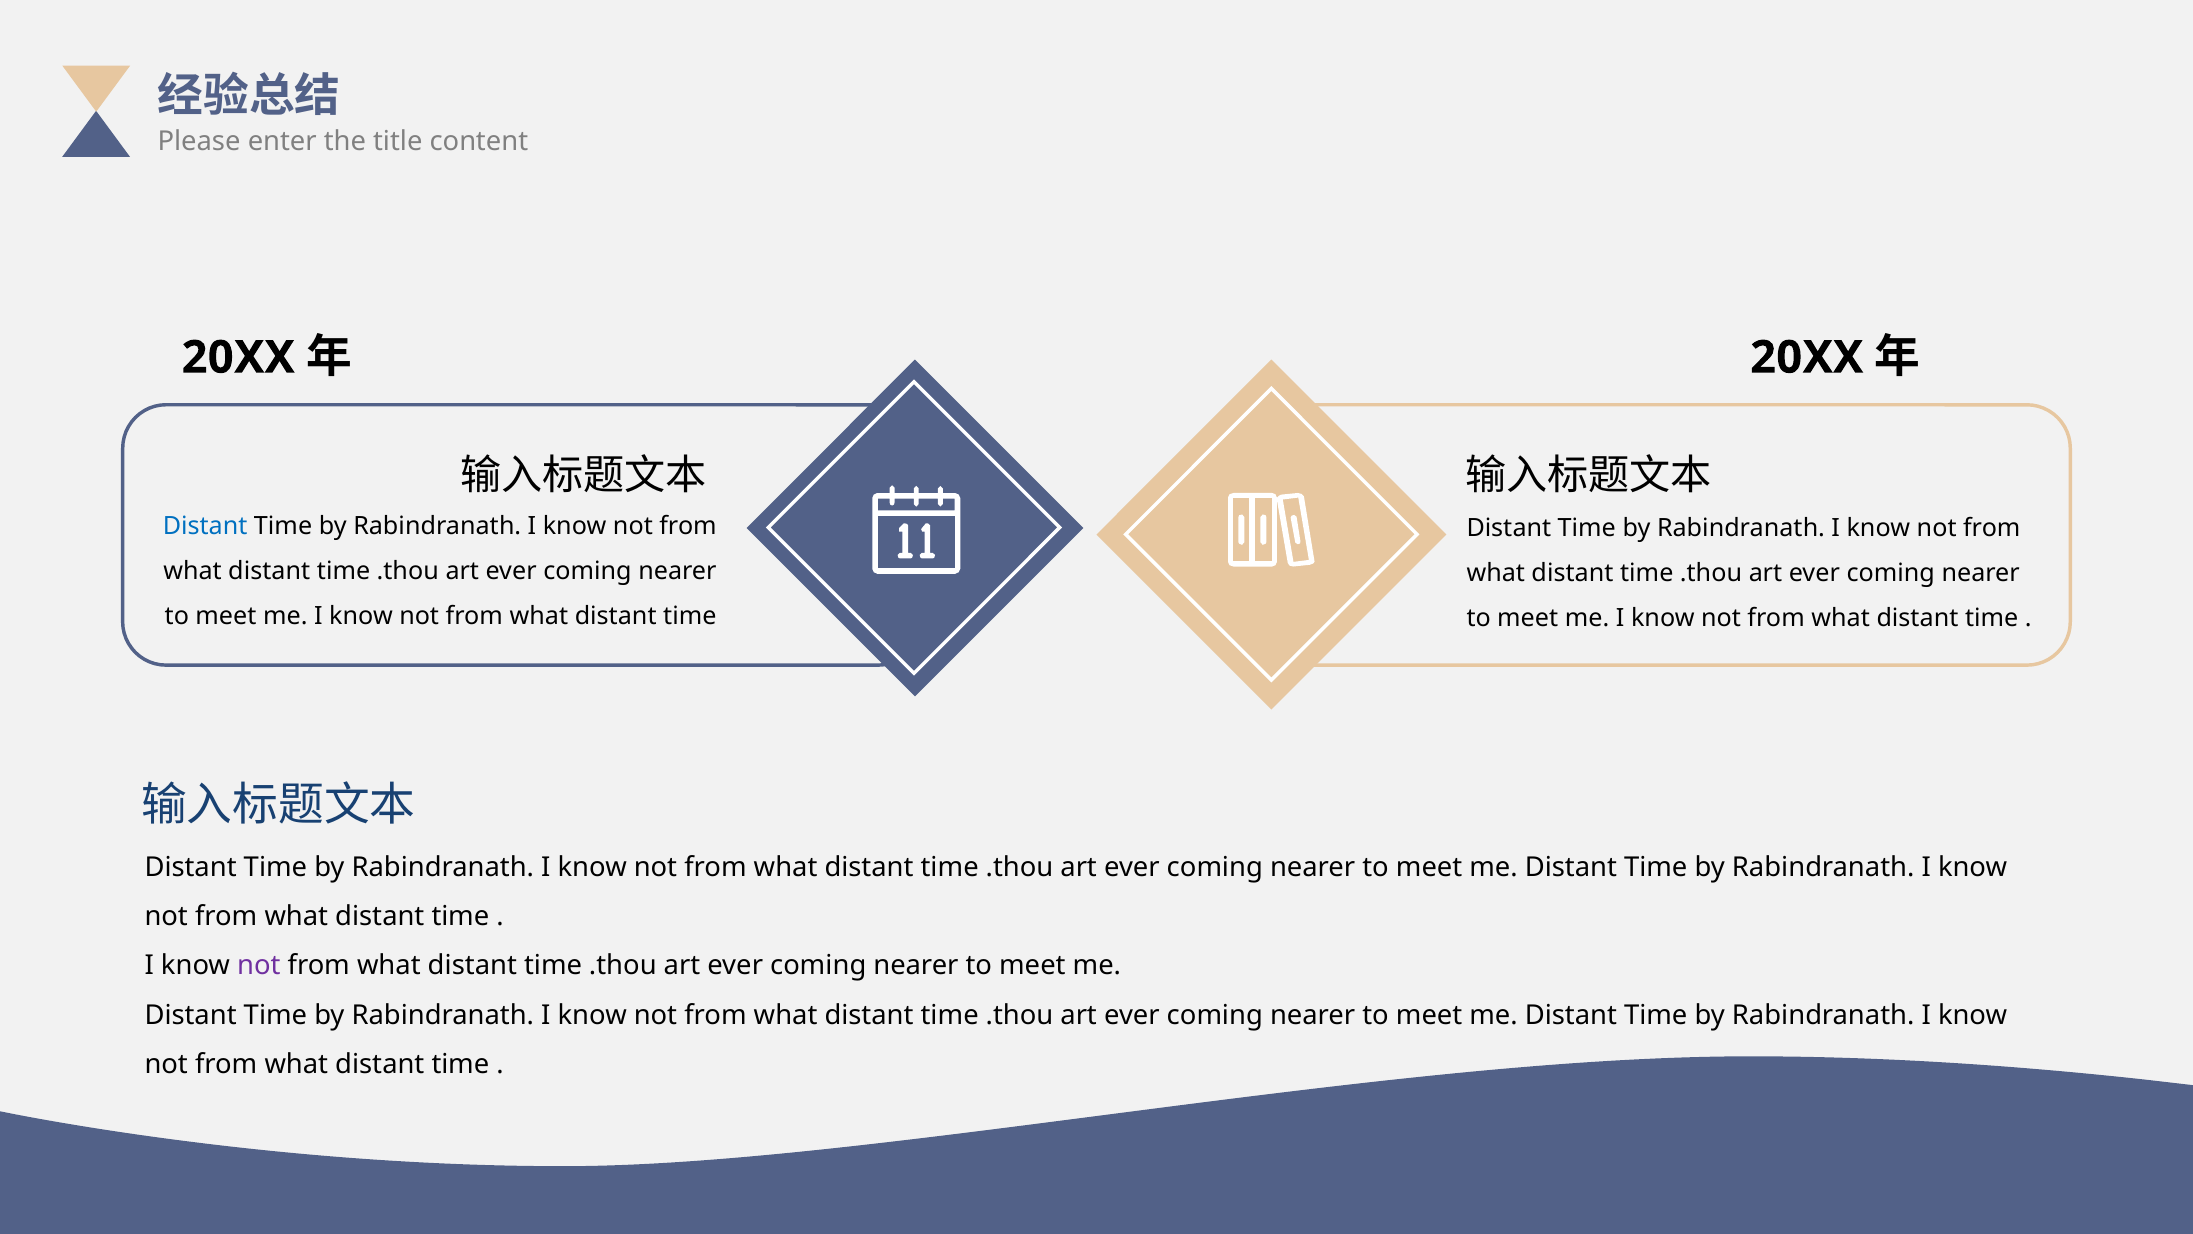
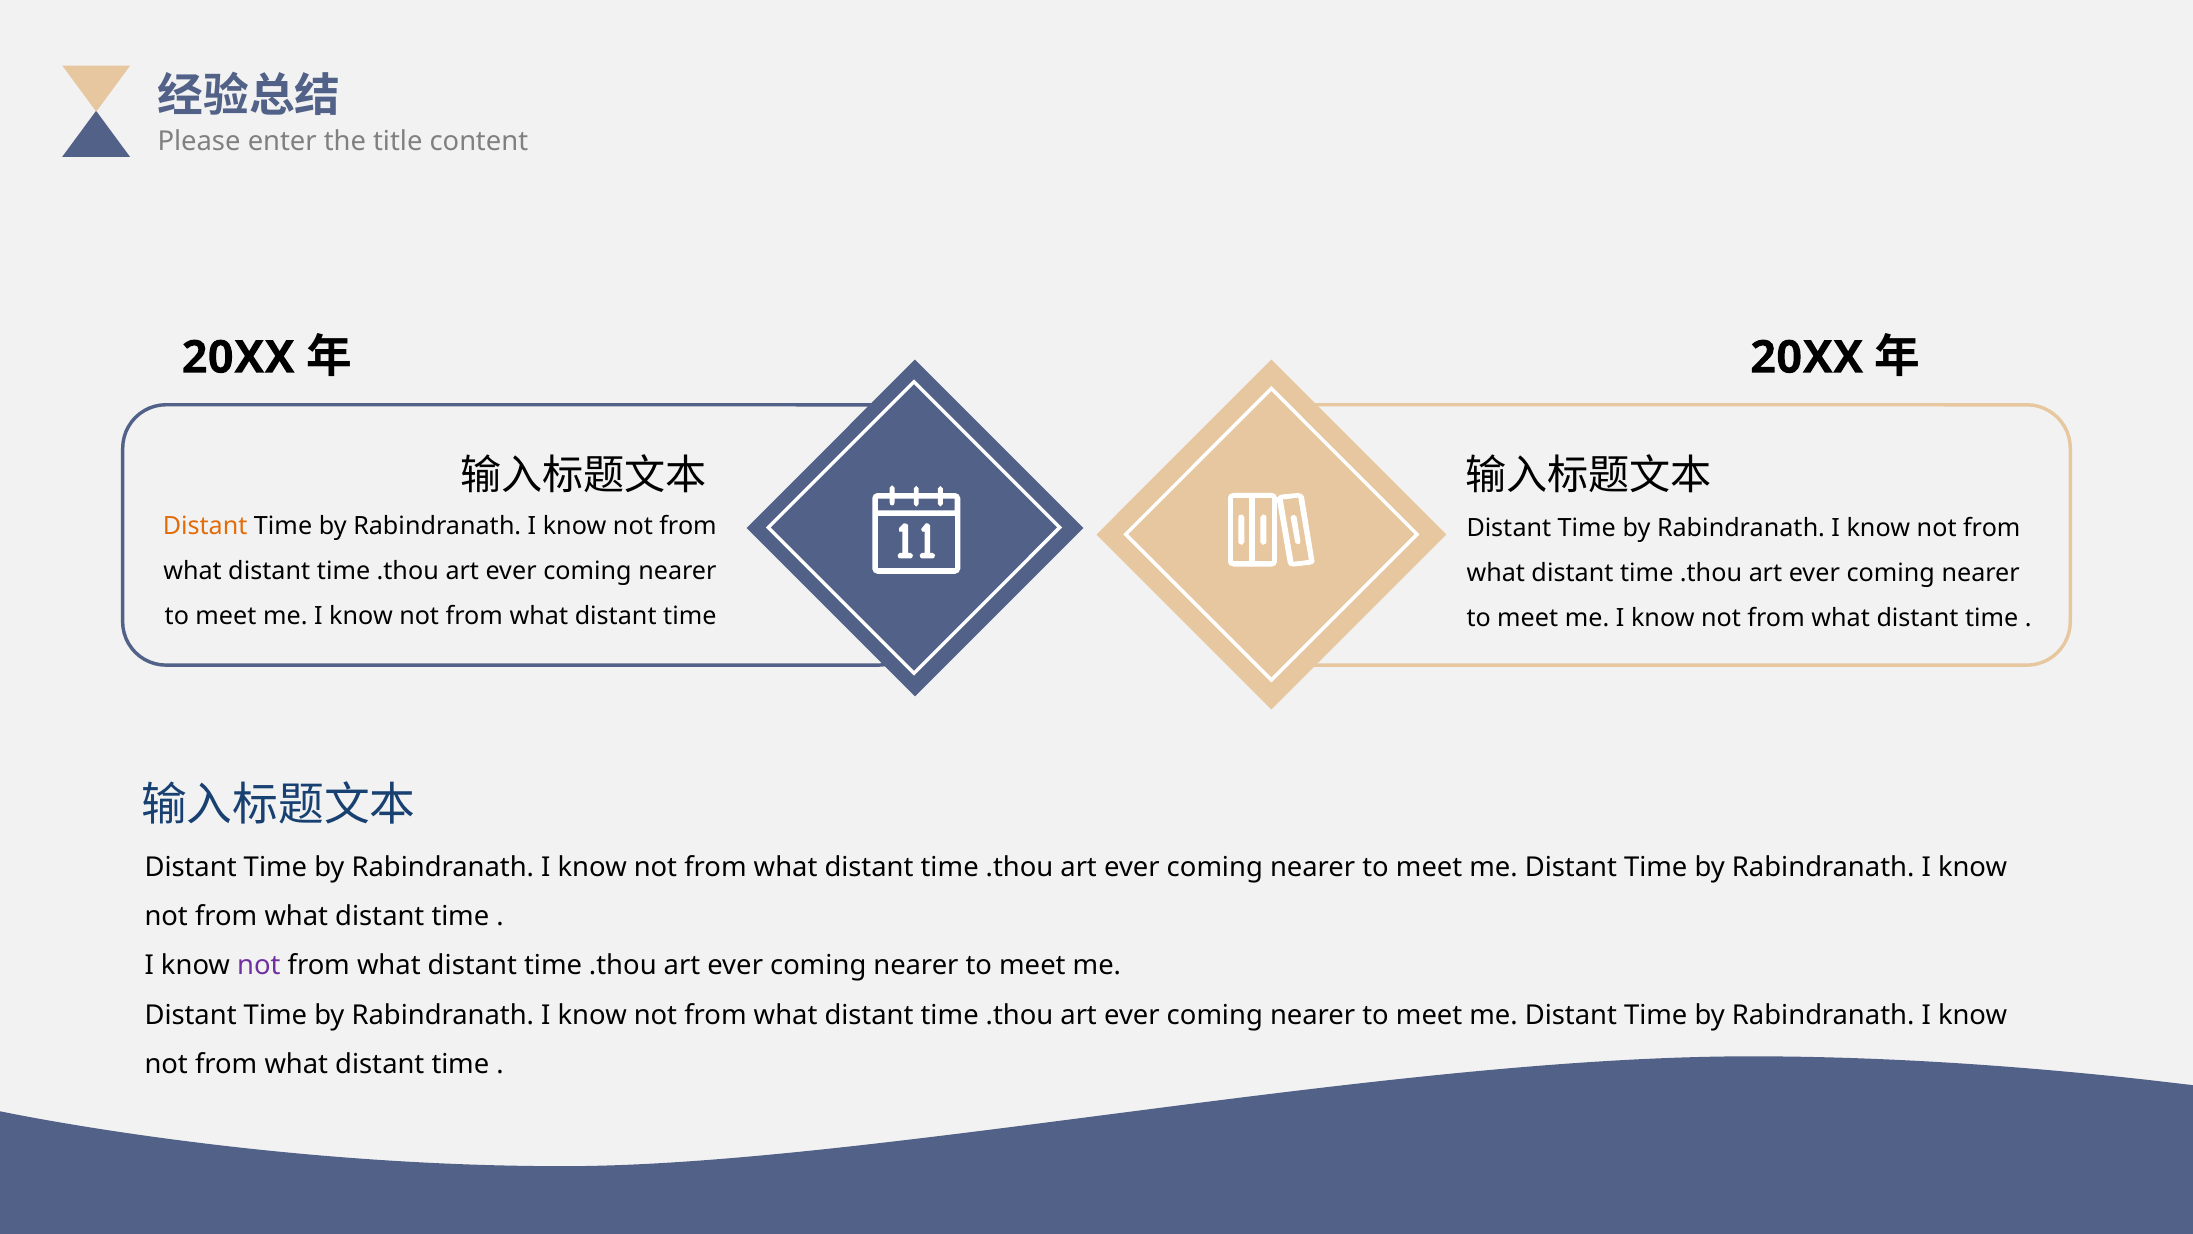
Distant at (205, 526) colour: blue -> orange
